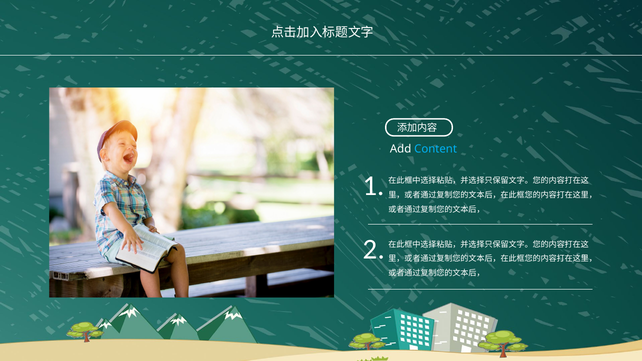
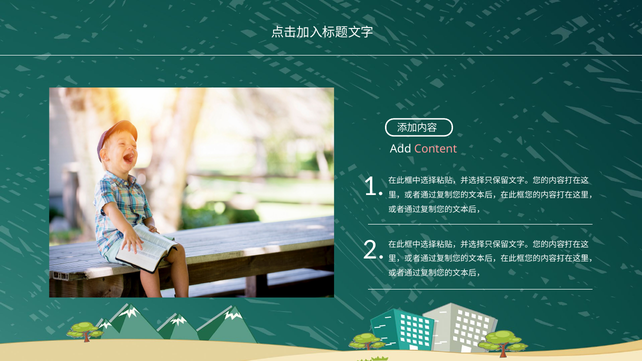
Content colour: light blue -> pink
